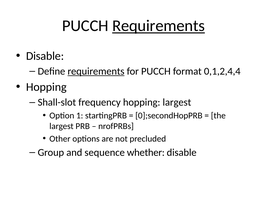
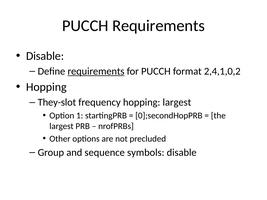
Requirements at (159, 26) underline: present -> none
0,1,2,4,4: 0,1,2,4,4 -> 2,4,1,0,2
Shall-slot: Shall-slot -> They-slot
whether: whether -> symbols
